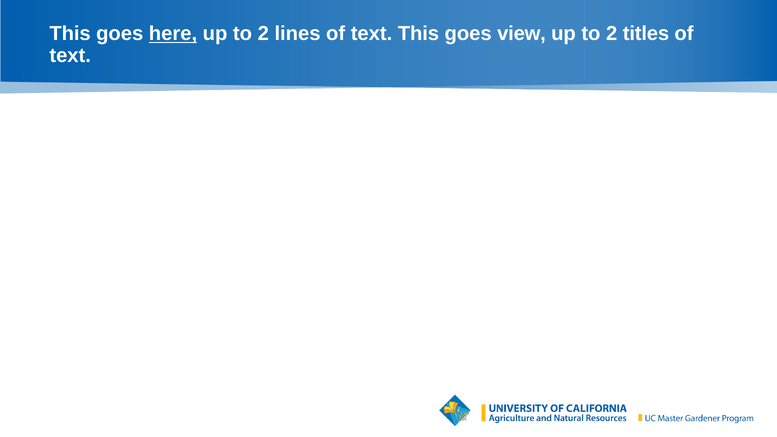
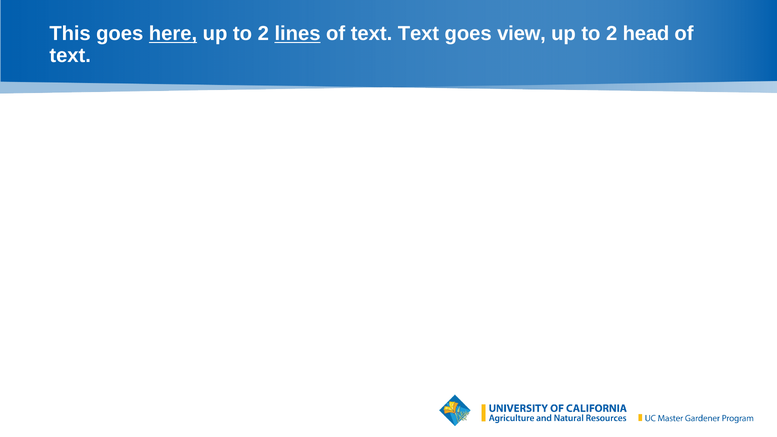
lines underline: none -> present
text This: This -> Text
titles: titles -> head
